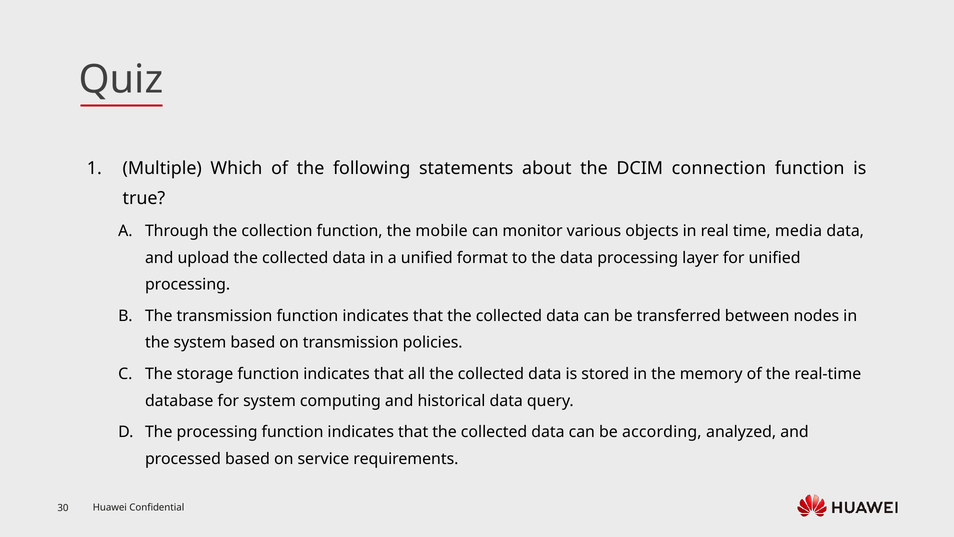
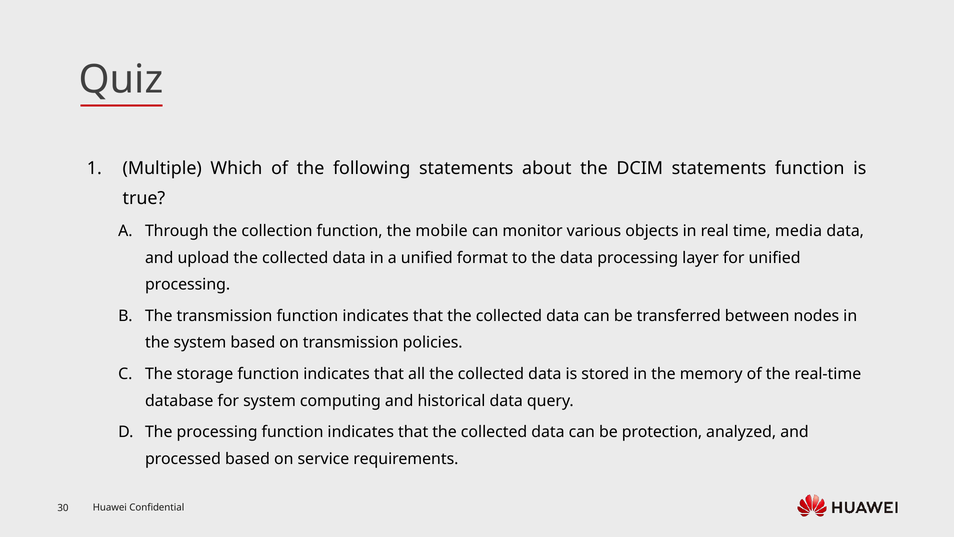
DCIM connection: connection -> statements
according: according -> protection
